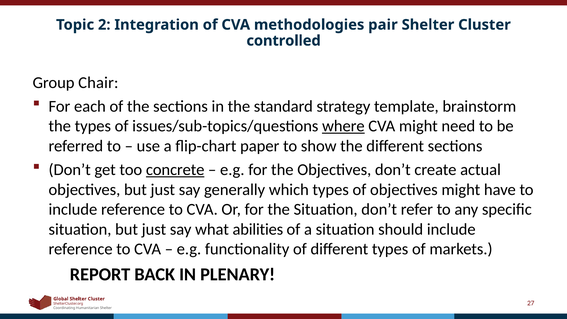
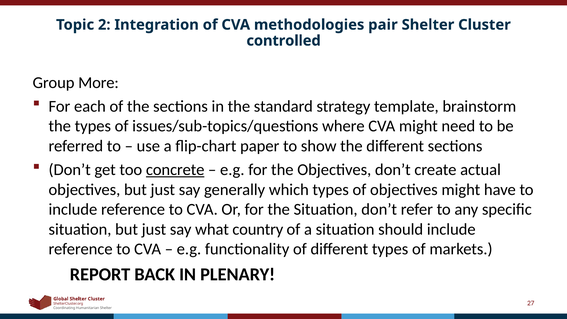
Chair: Chair -> More
where underline: present -> none
abilities: abilities -> country
